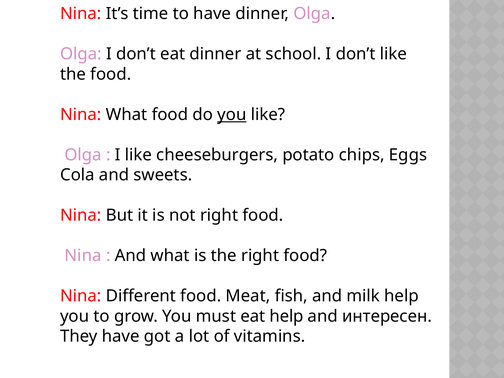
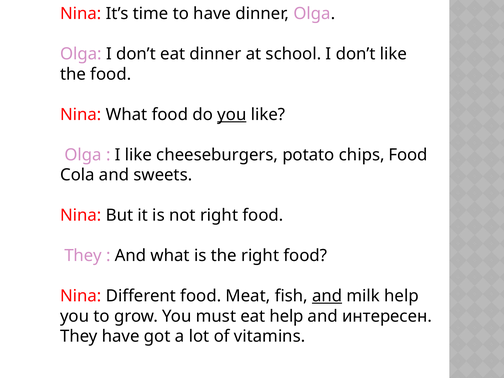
chips Eggs: Eggs -> Food
Nina at (83, 256): Nina -> They
and at (327, 296) underline: none -> present
